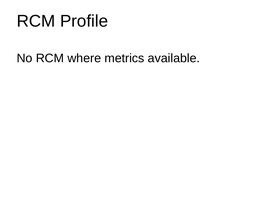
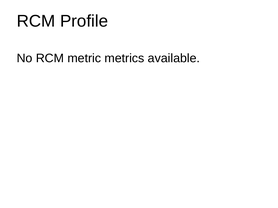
where: where -> metric
